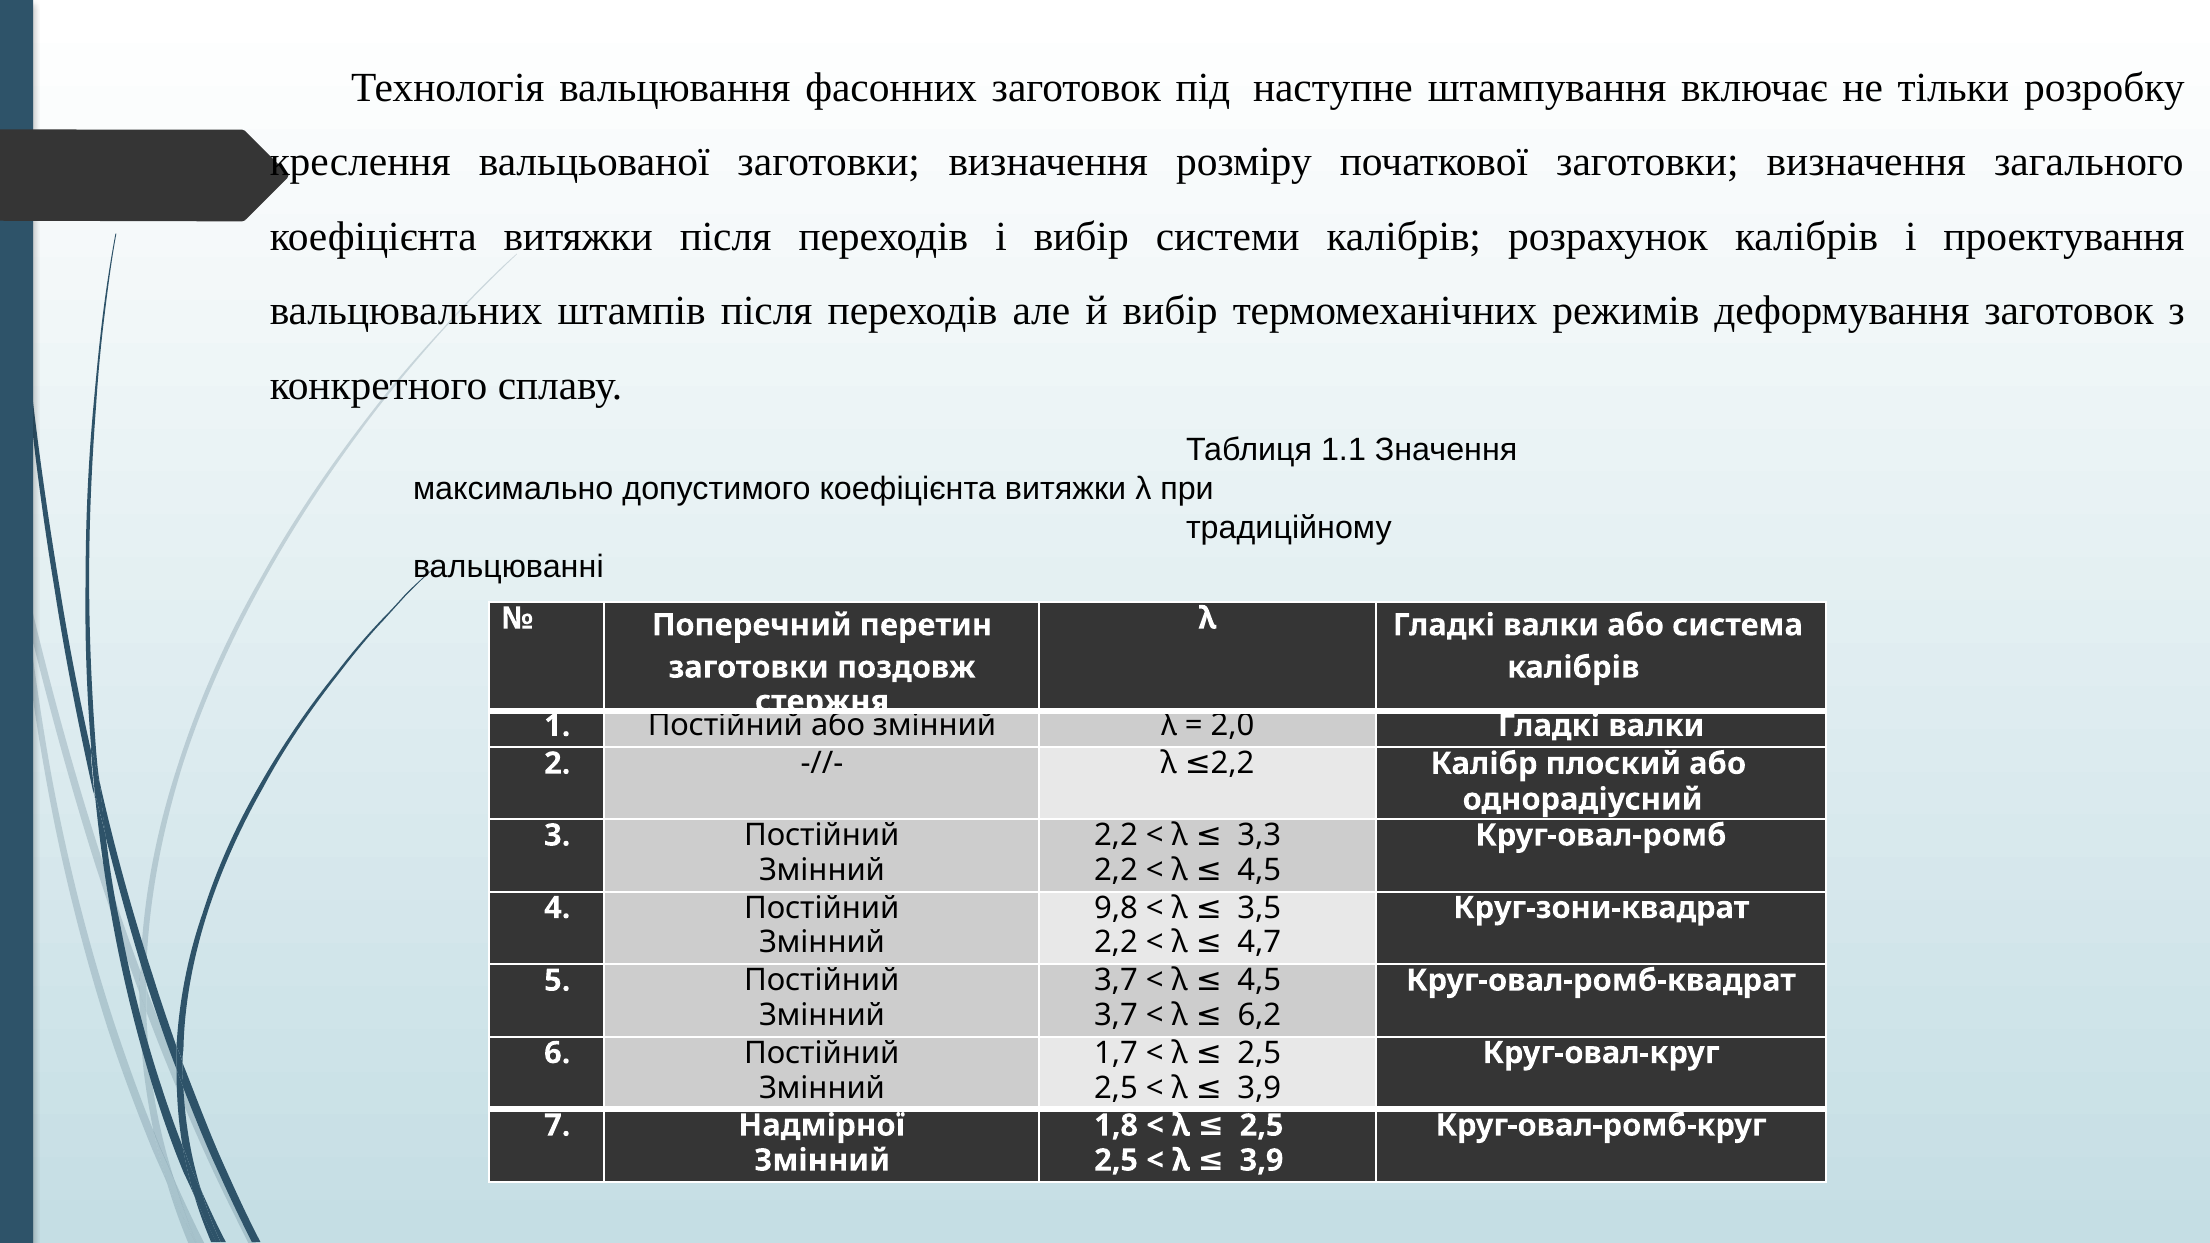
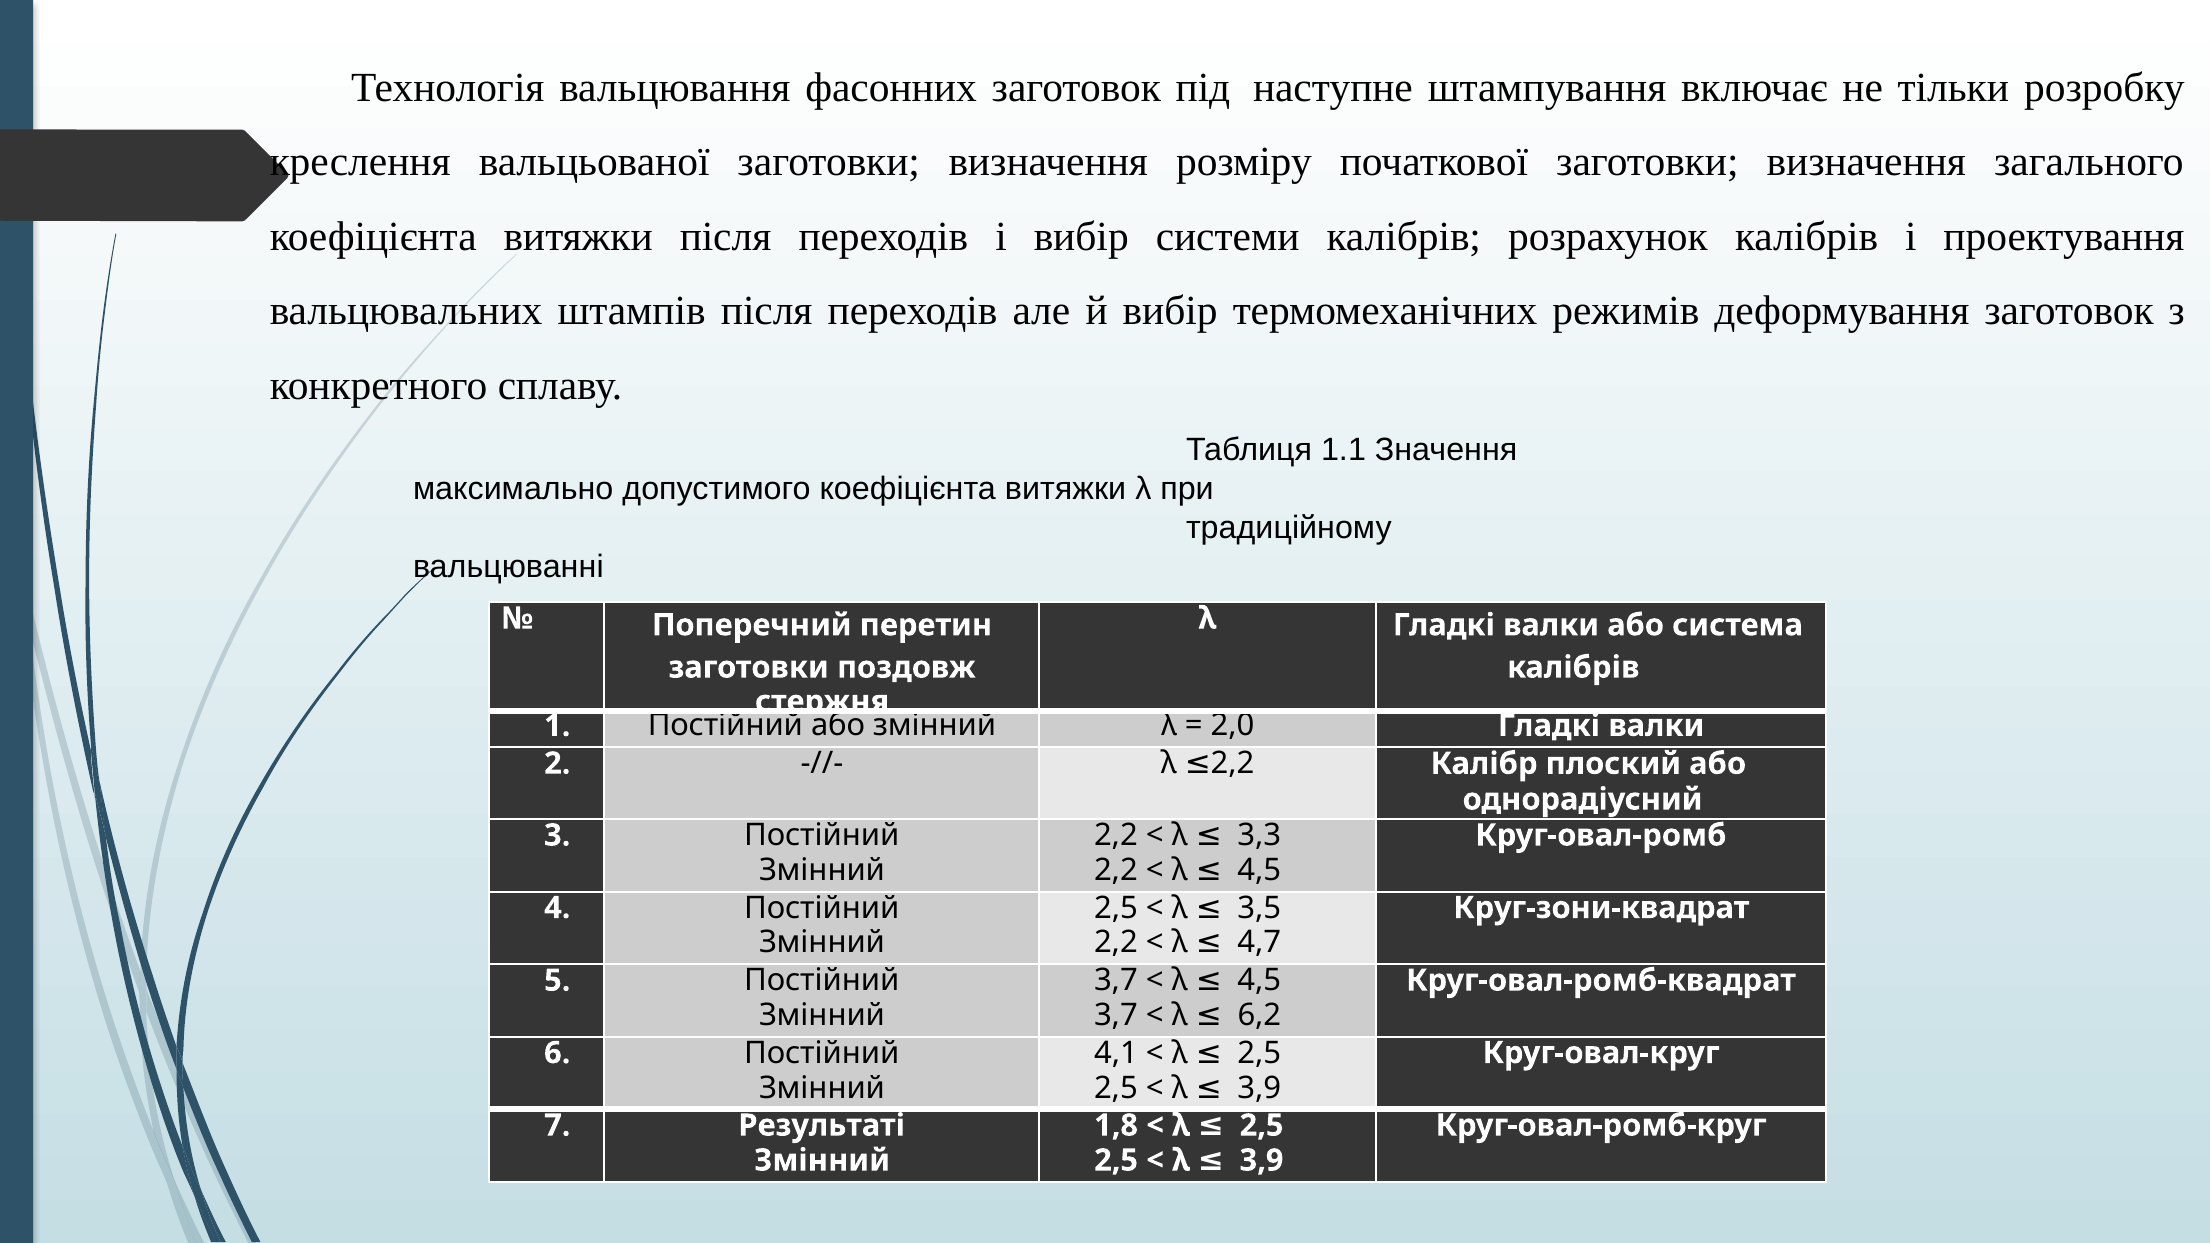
9,8 at (1116, 908): 9,8 -> 2,5
1,7: 1,7 -> 4,1
Надмірної: Надмірної -> Результаті
